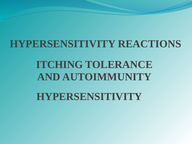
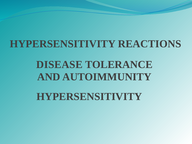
ITCHING: ITCHING -> DISEASE
